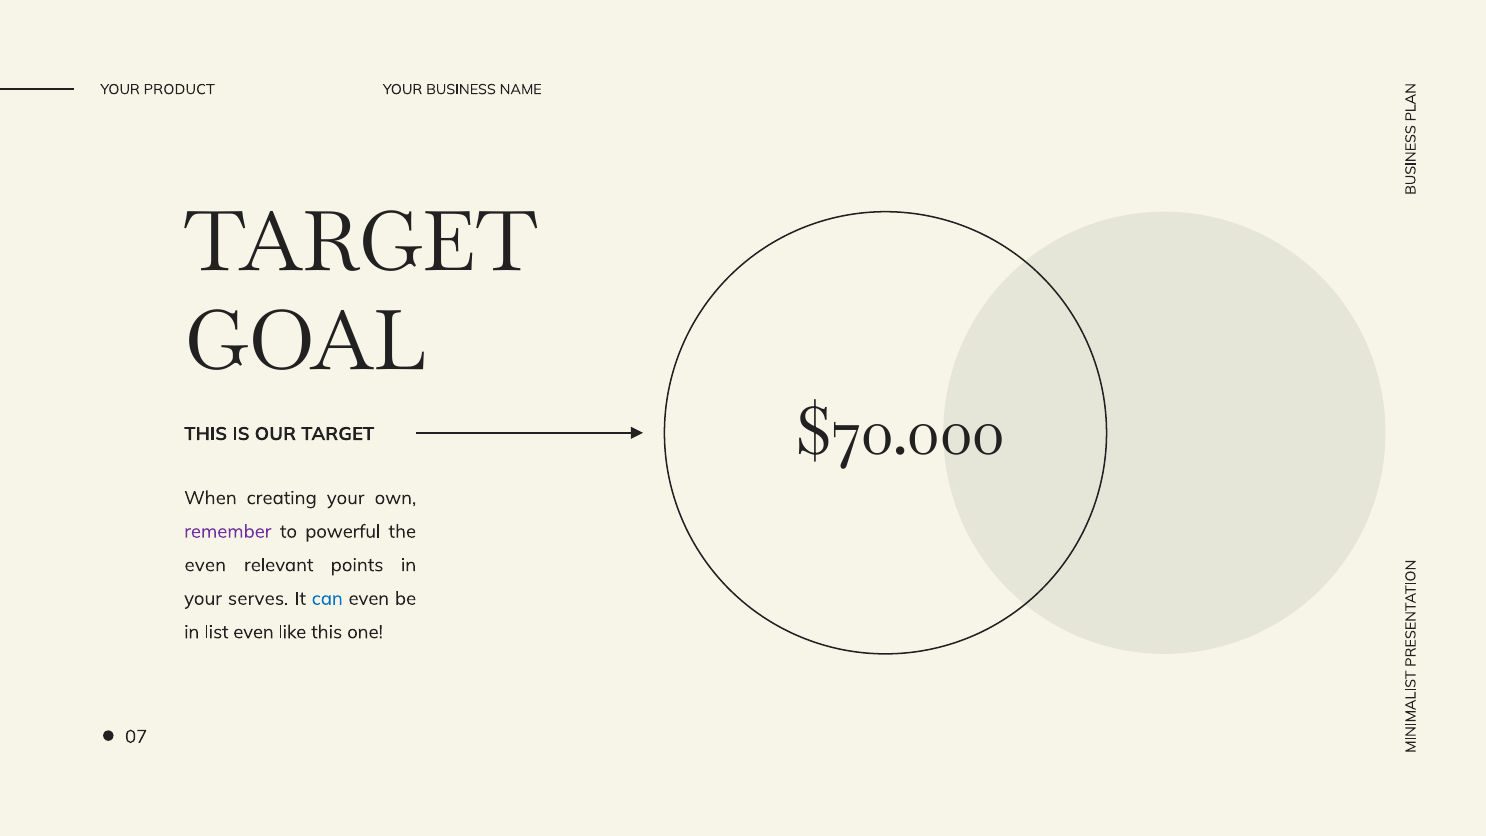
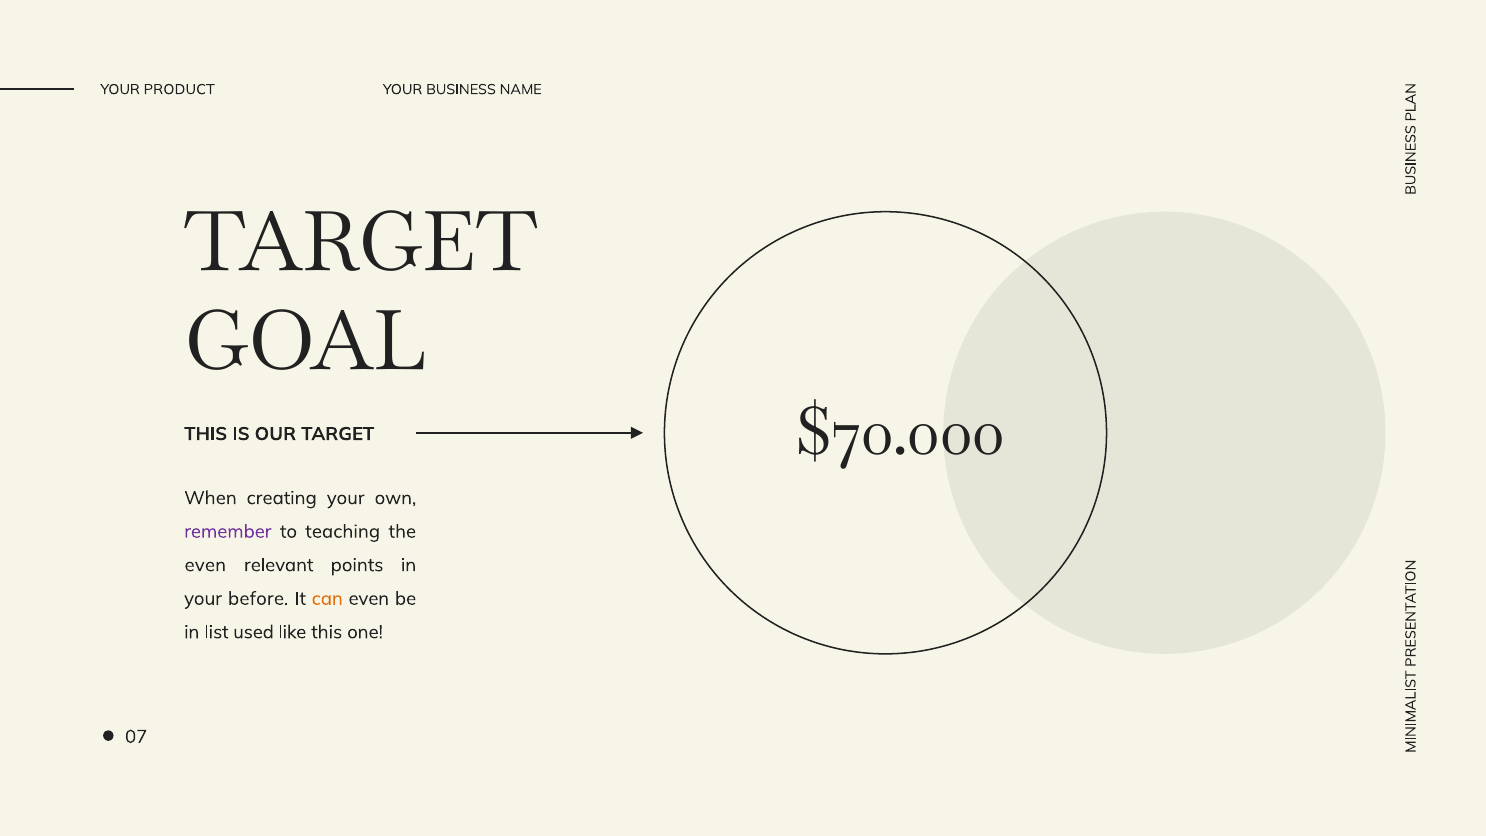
powerful: powerful -> teaching
serves: serves -> before
can colour: blue -> orange
list even: even -> used
